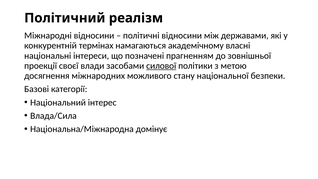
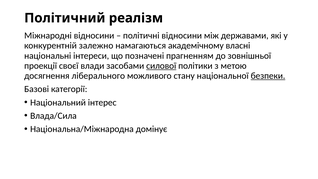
термінах: термінах -> залежно
міжнародних: міжнародних -> ліберального
безпеки underline: none -> present
